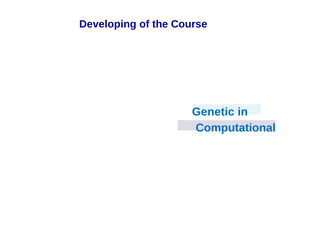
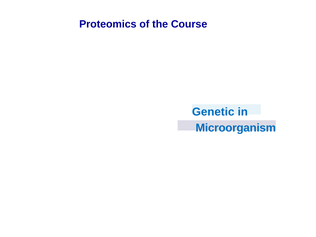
Developing: Developing -> Proteomics
Computational: Computational -> Microorganism
